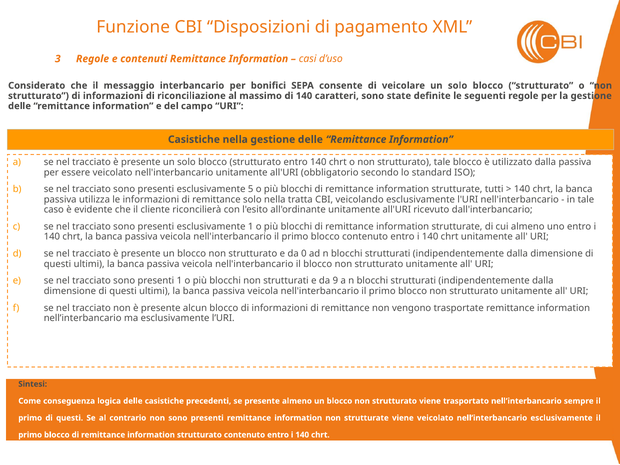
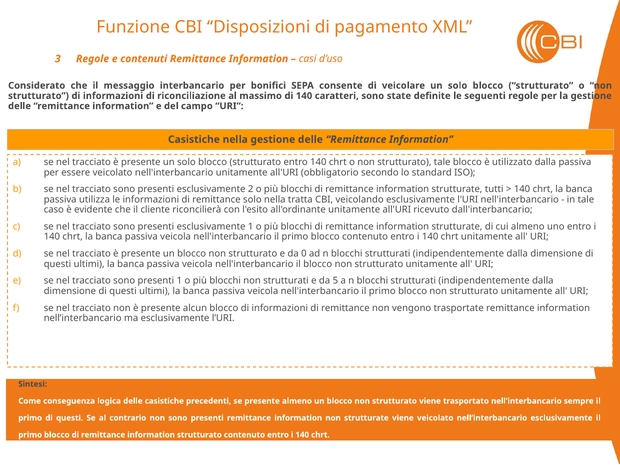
5: 5 -> 2
9: 9 -> 5
